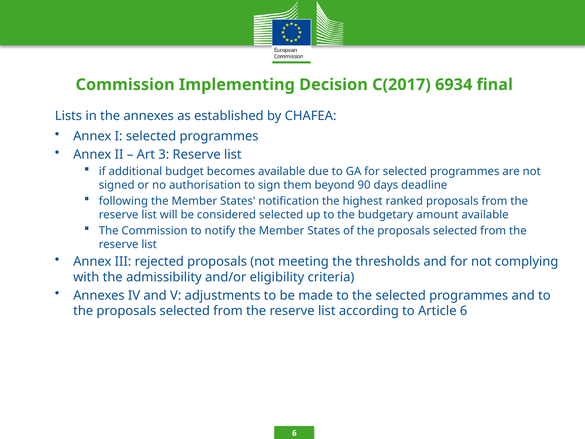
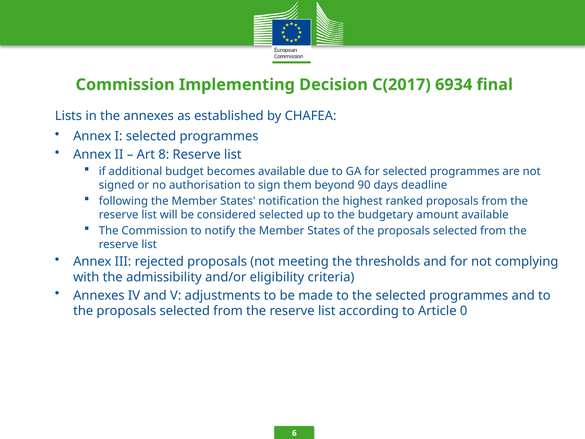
3: 3 -> 8
Article 6: 6 -> 0
